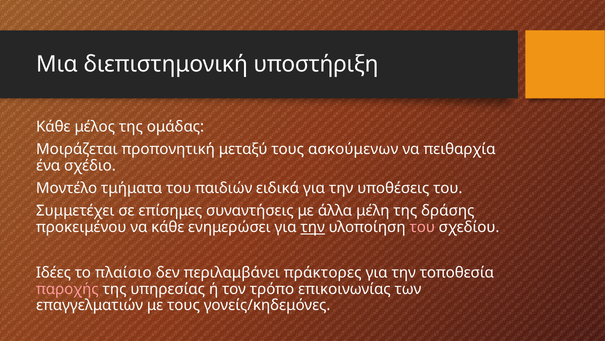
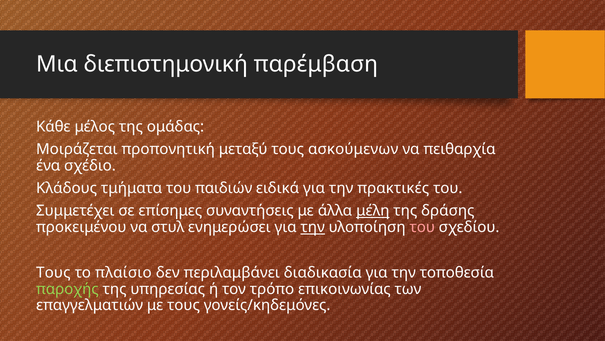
υποστήριξη: υποστήριξη -> παρέμβαση
Μοντέλο: Μοντέλο -> Κλάδους
υποθέσεις: υποθέσεις -> πρακτικές
μέλη underline: none -> present
να κάθε: κάθε -> στυλ
Ιδέες at (53, 272): Ιδέες -> Τους
πράκτορες: πράκτορες -> διαδικασία
παροχής colour: pink -> light green
